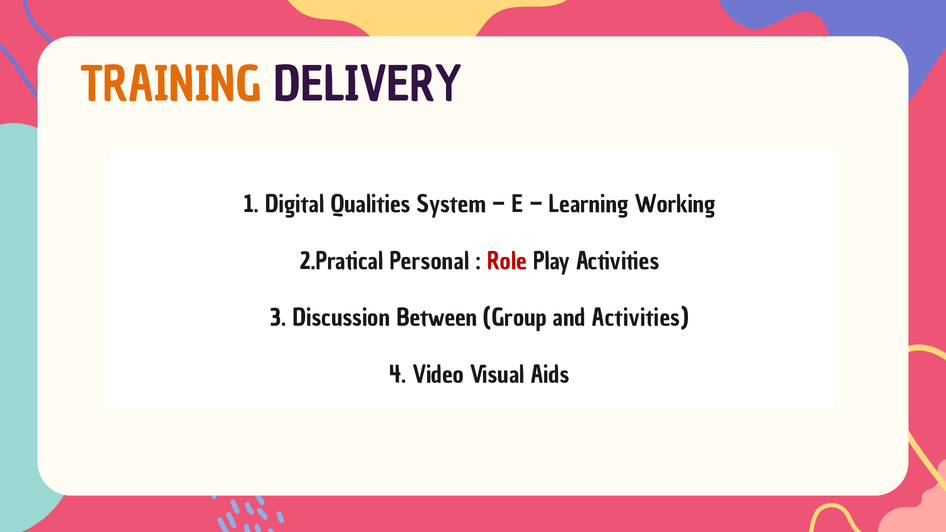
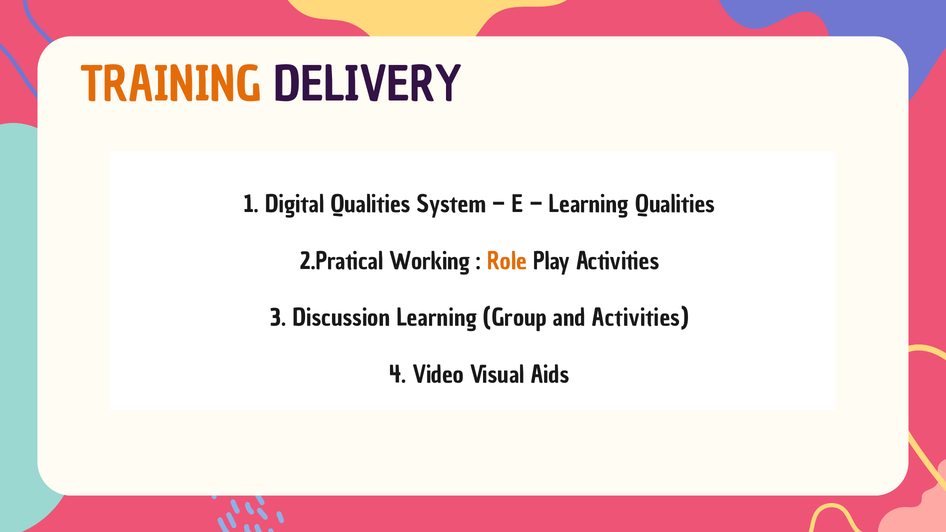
Learning Working: Working -> Qualities
Personal: Personal -> Working
Role colour: red -> orange
Discussion Between: Between -> Learning
